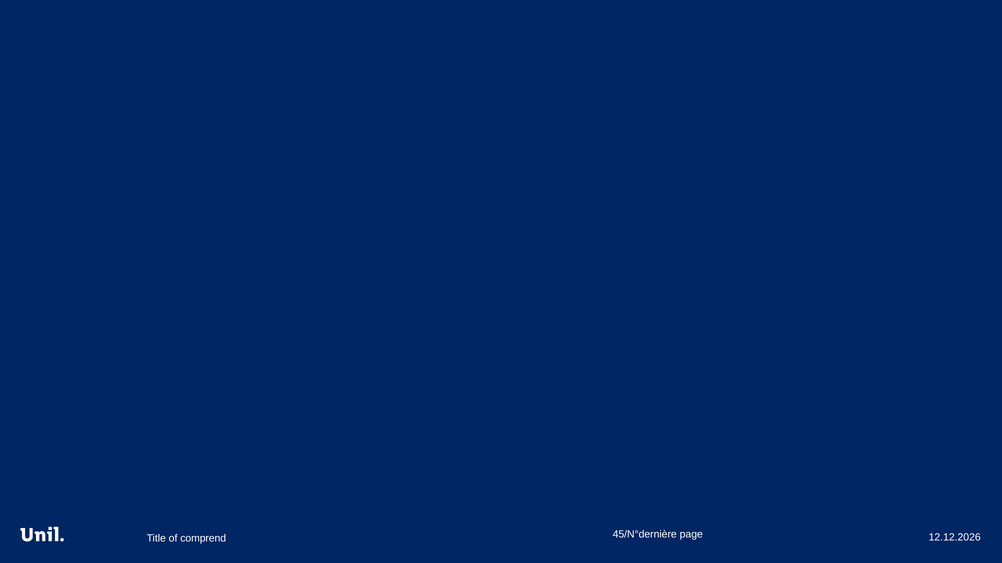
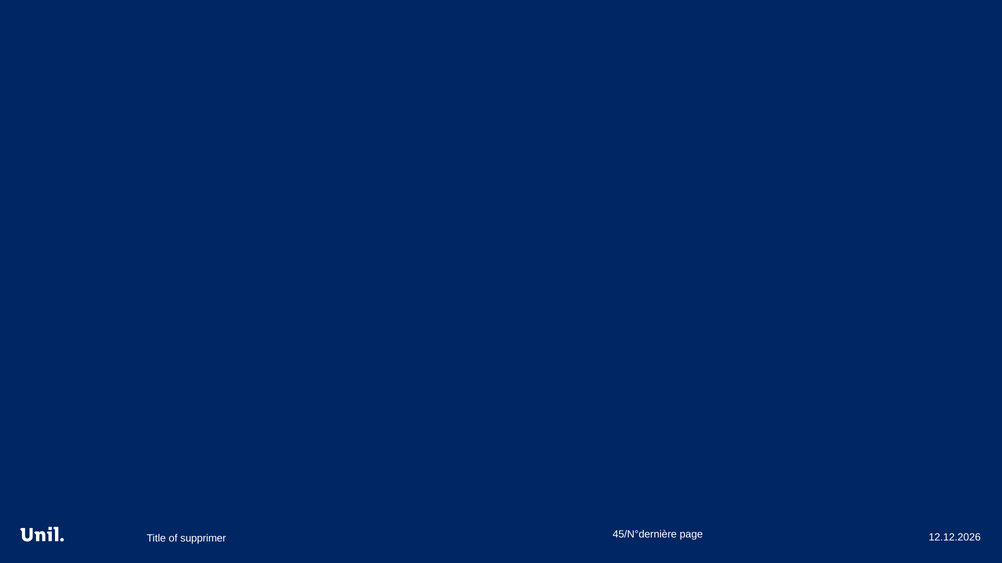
comprend: comprend -> supprimer
